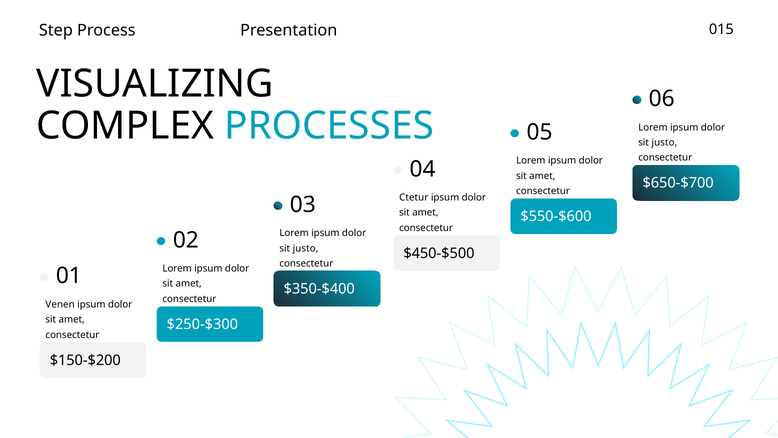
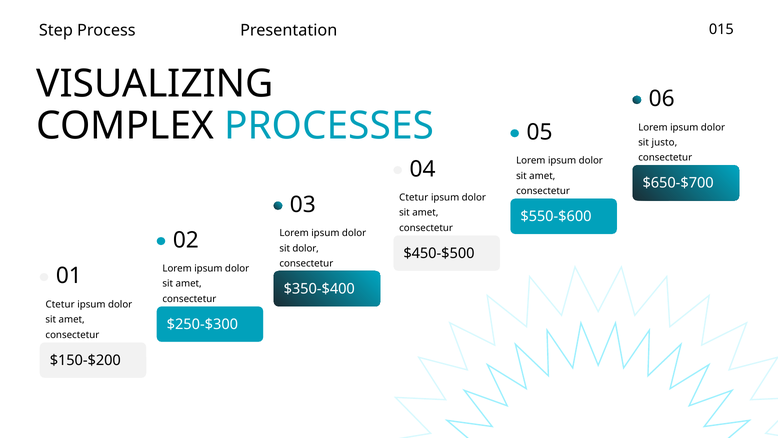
justo at (306, 248): justo -> dolor
Venen at (60, 304): Venen -> Ctetur
